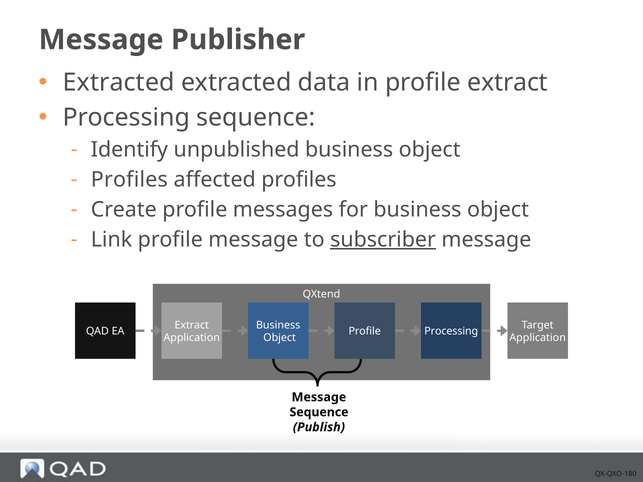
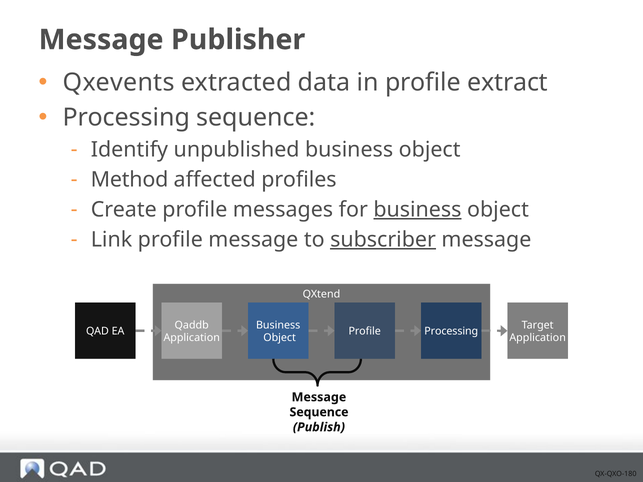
Extracted at (119, 83): Extracted -> Qxevents
Profiles at (129, 180): Profiles -> Method
business at (417, 210) underline: none -> present
Extract at (192, 325): Extract -> Qaddb
